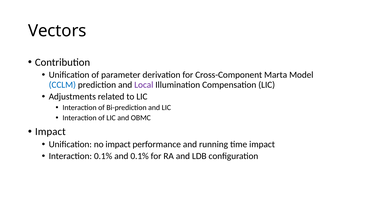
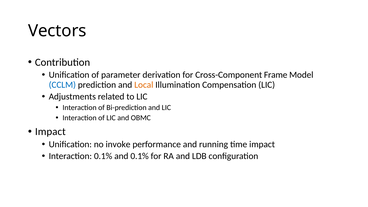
Marta: Marta -> Frame
Local colour: purple -> orange
no impact: impact -> invoke
